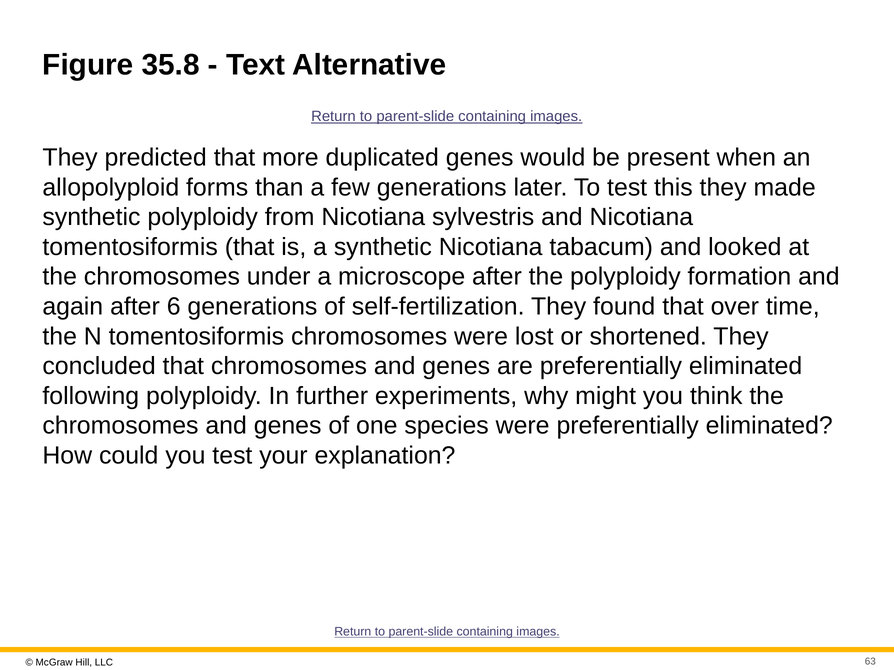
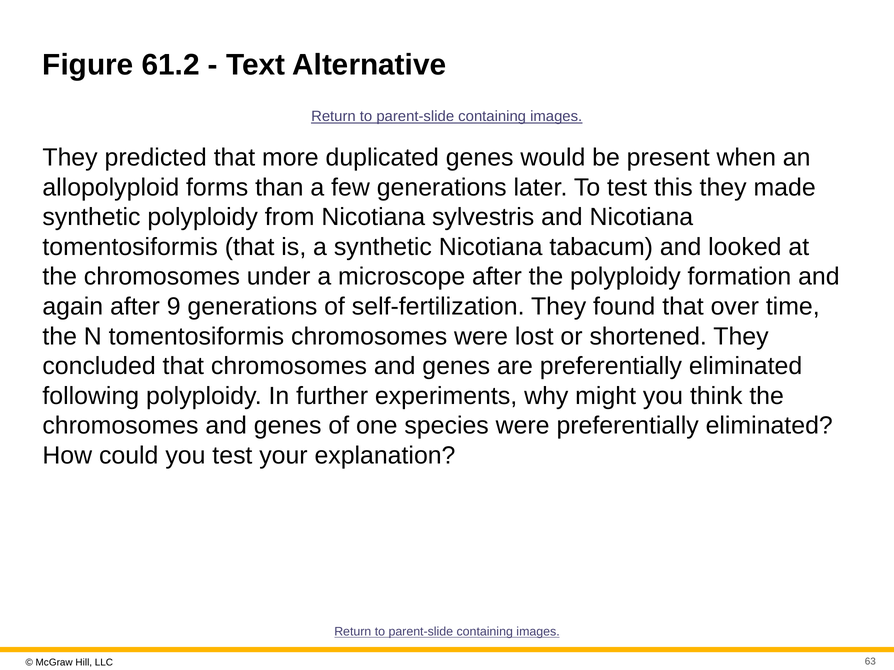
35.8: 35.8 -> 61.2
6: 6 -> 9
